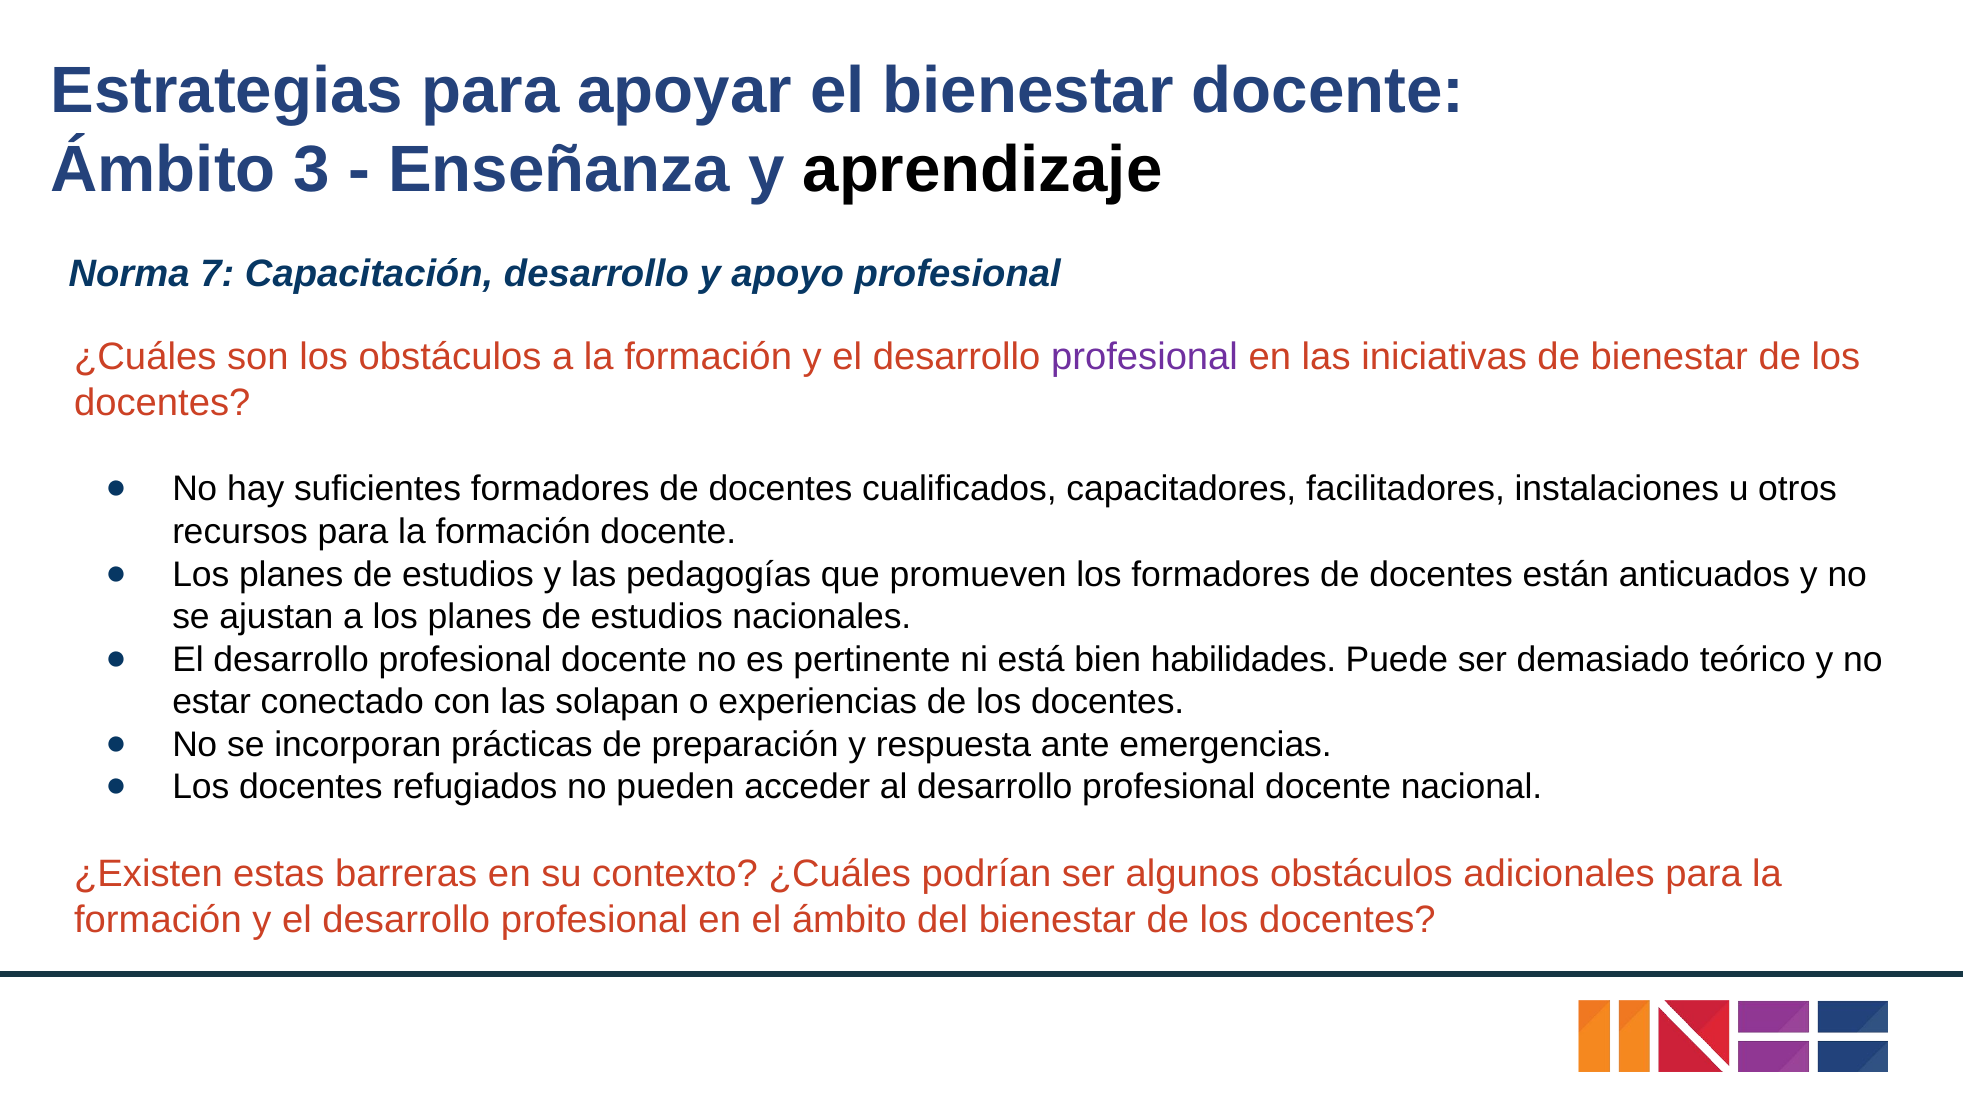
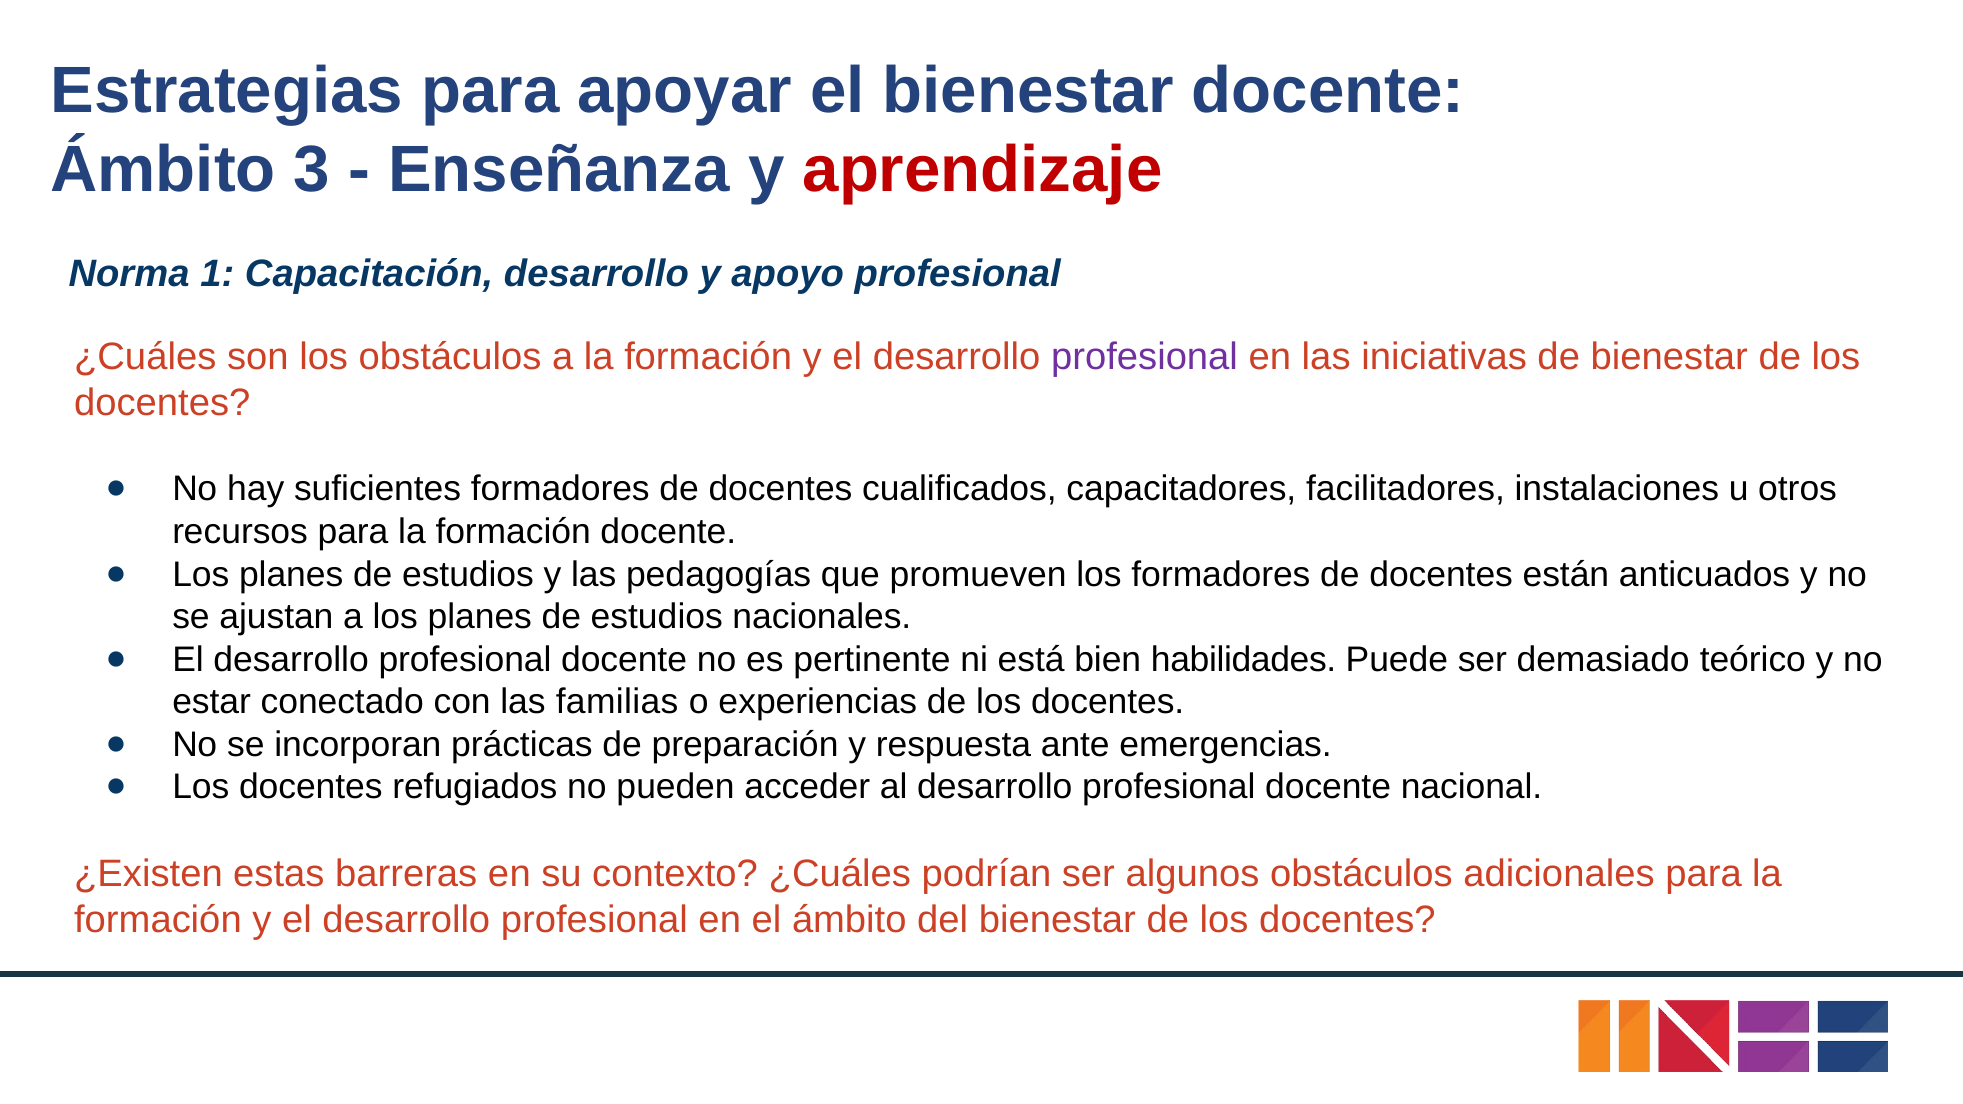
aprendizaje colour: black -> red
7: 7 -> 1
solapan: solapan -> familias
